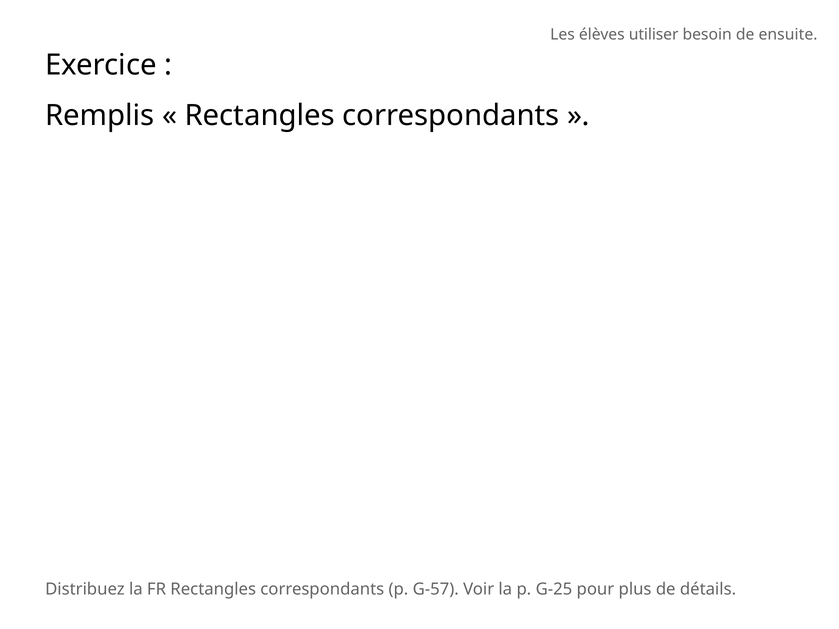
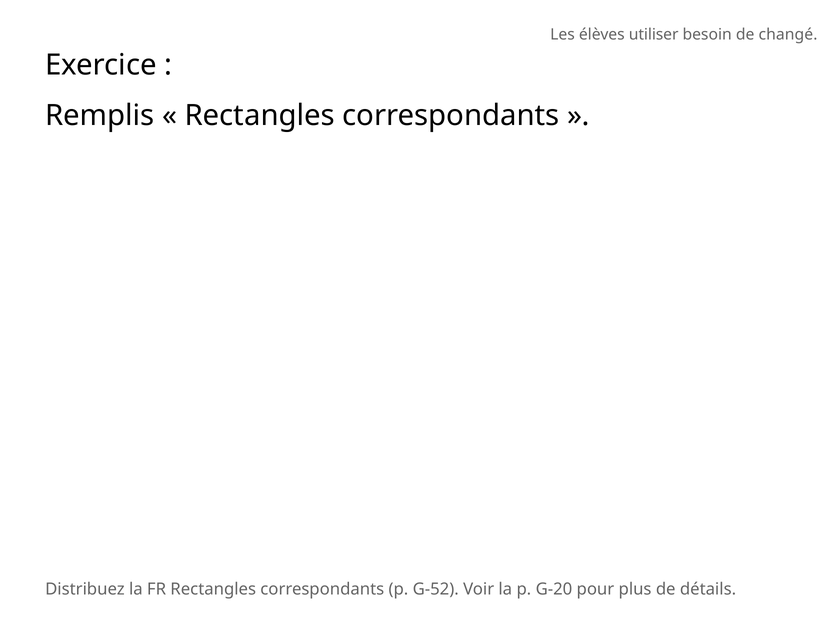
ensuite: ensuite -> changé
G-57: G-57 -> G-52
G-25: G-25 -> G-20
